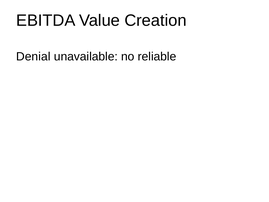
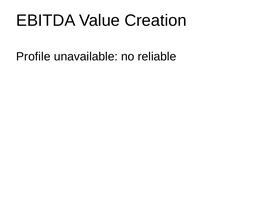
Denial: Denial -> Profile
